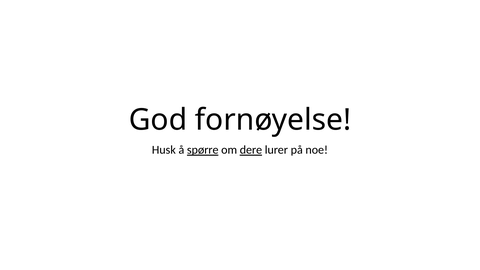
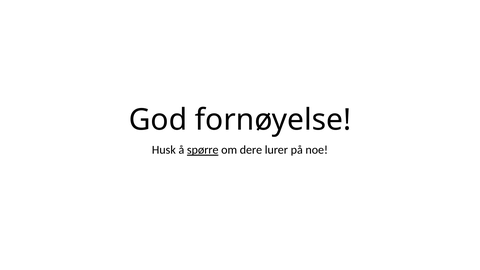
dere underline: present -> none
